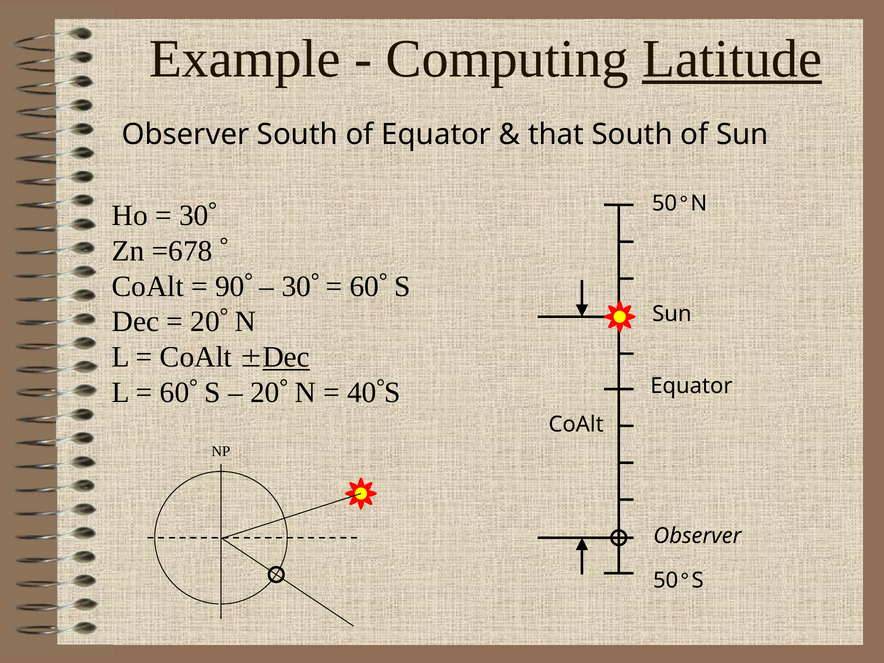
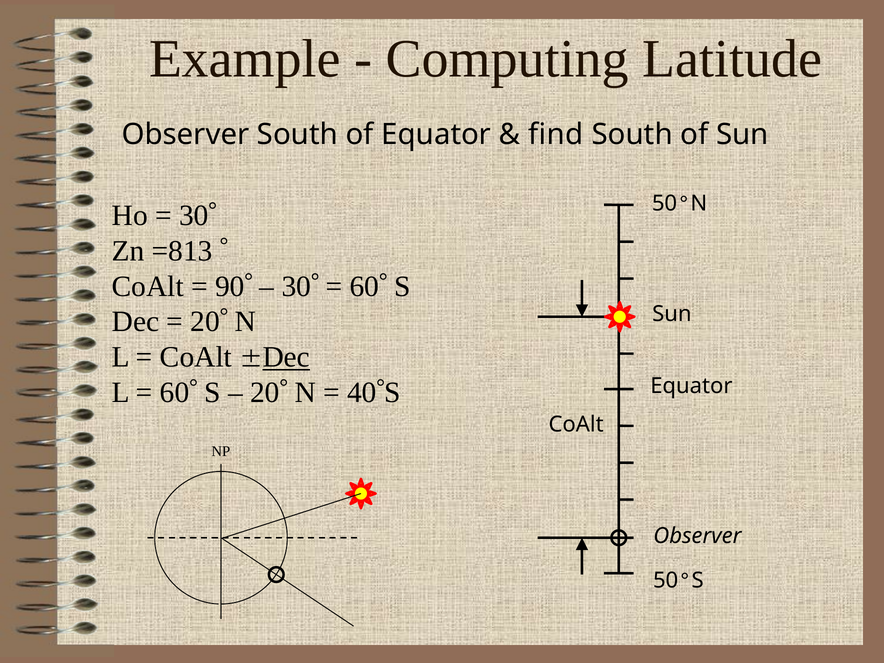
Latitude underline: present -> none
that: that -> find
=678: =678 -> =813
